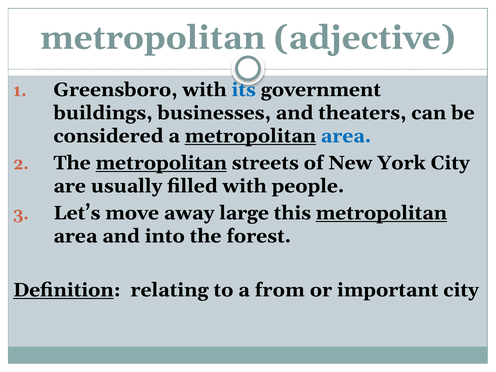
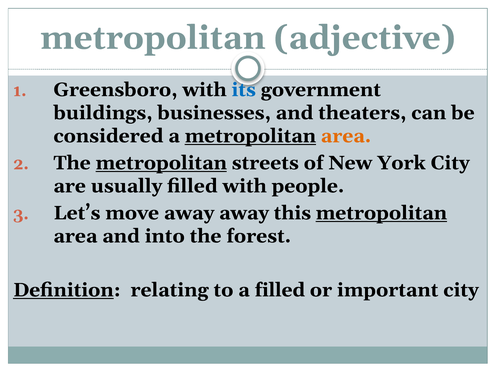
area at (346, 136) colour: blue -> orange
away large: large -> away
a from: from -> filled
